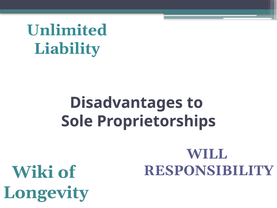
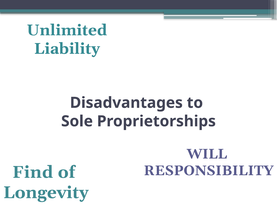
Wiki: Wiki -> Find
